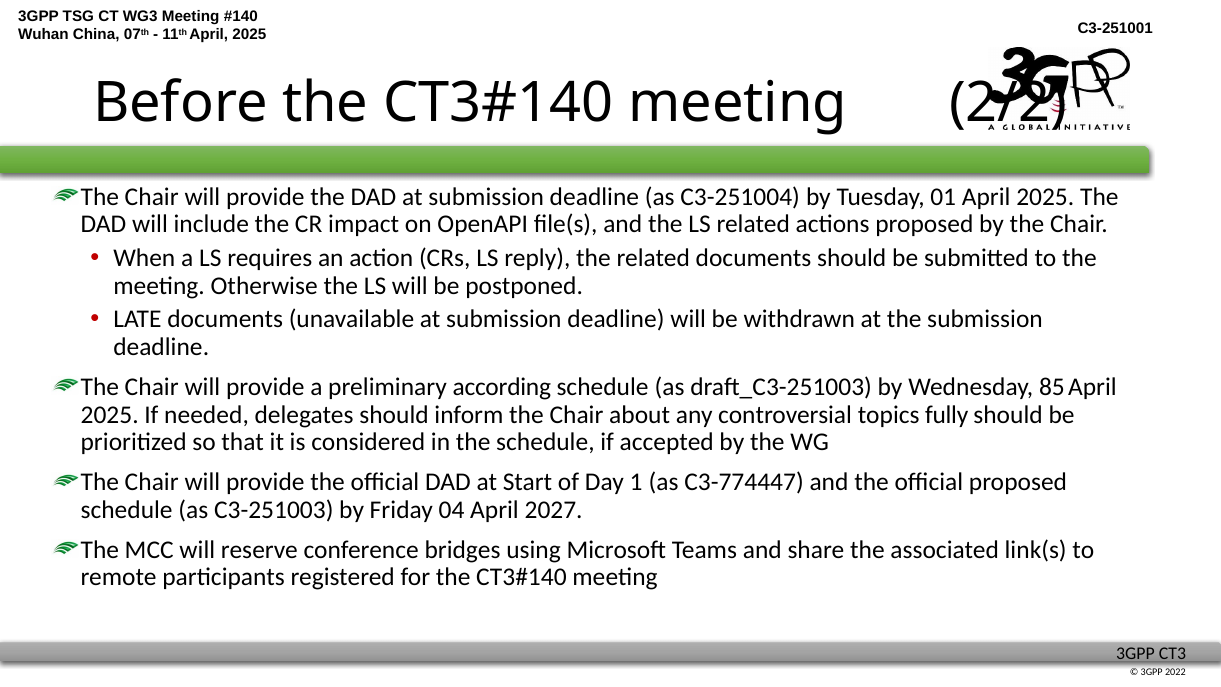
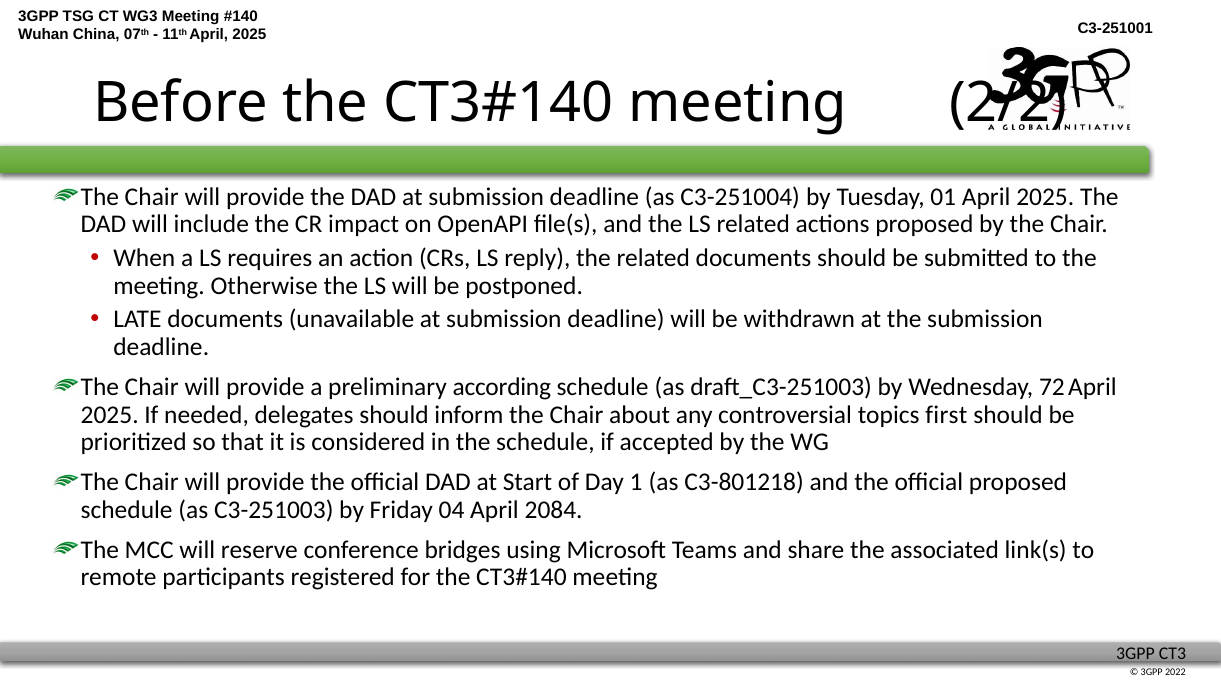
85: 85 -> 72
fully: fully -> first
C3-774447: C3-774447 -> C3-801218
2027: 2027 -> 2084
